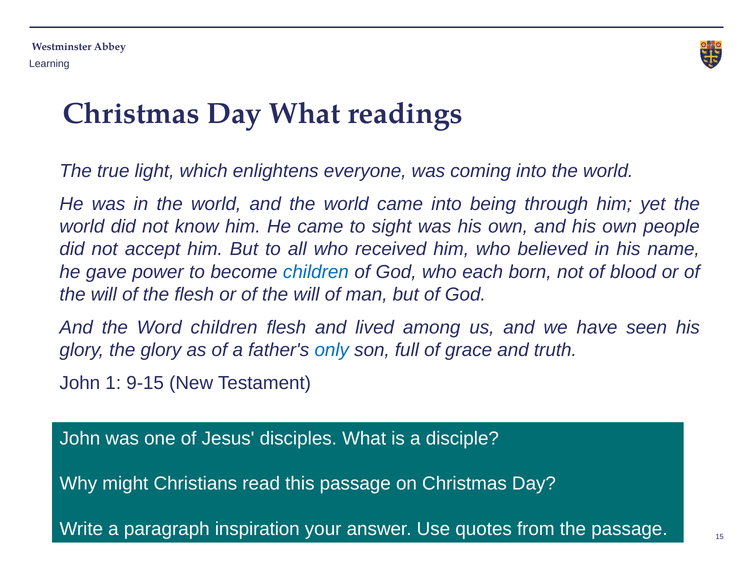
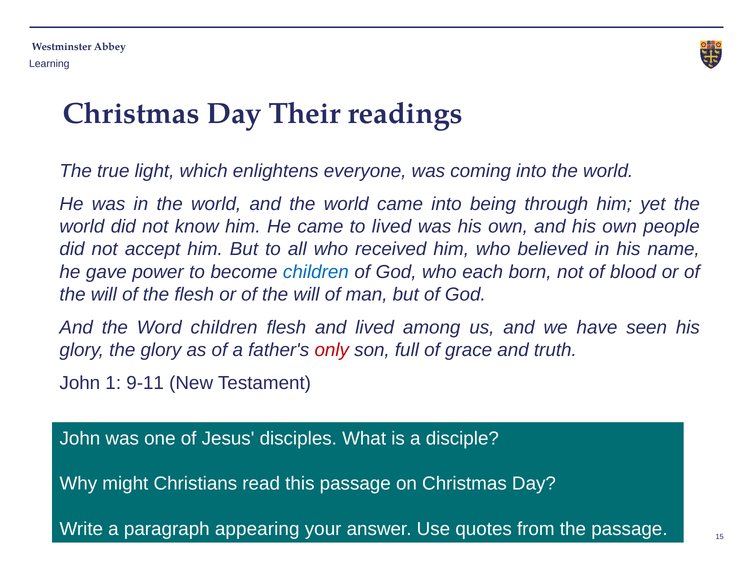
Day What: What -> Their
to sight: sight -> lived
only colour: blue -> red
9-15: 9-15 -> 9-11
inspiration: inspiration -> appearing
